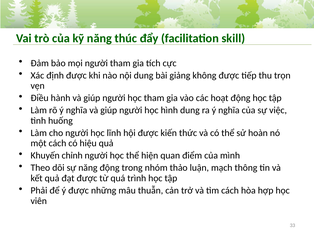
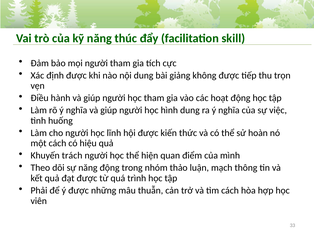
chỉnh: chỉnh -> trách
